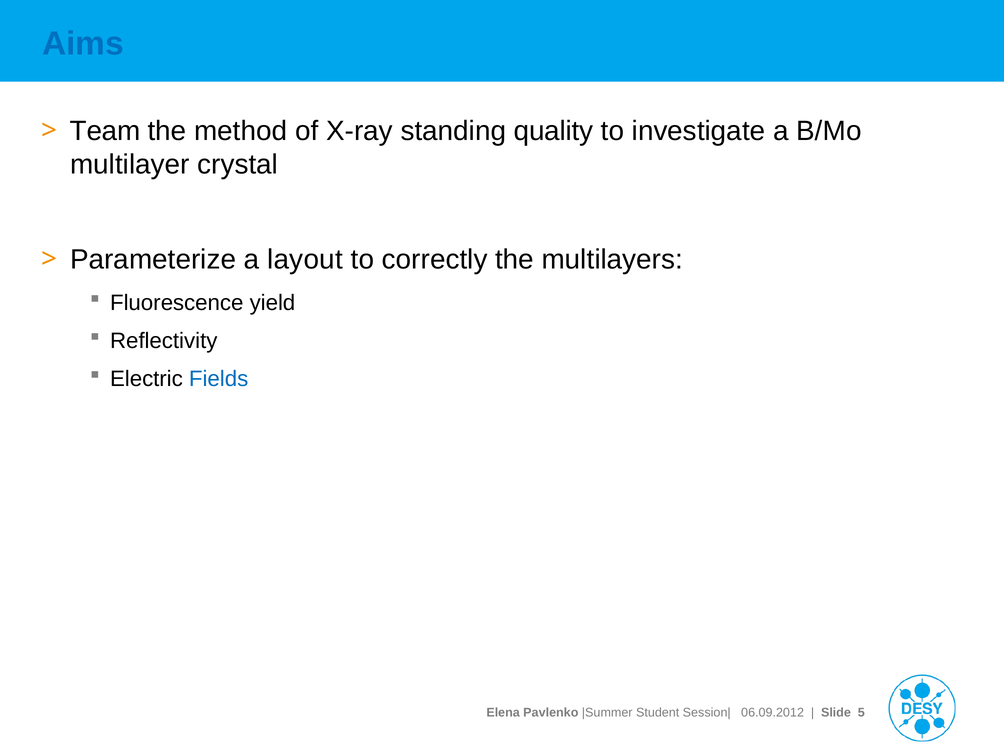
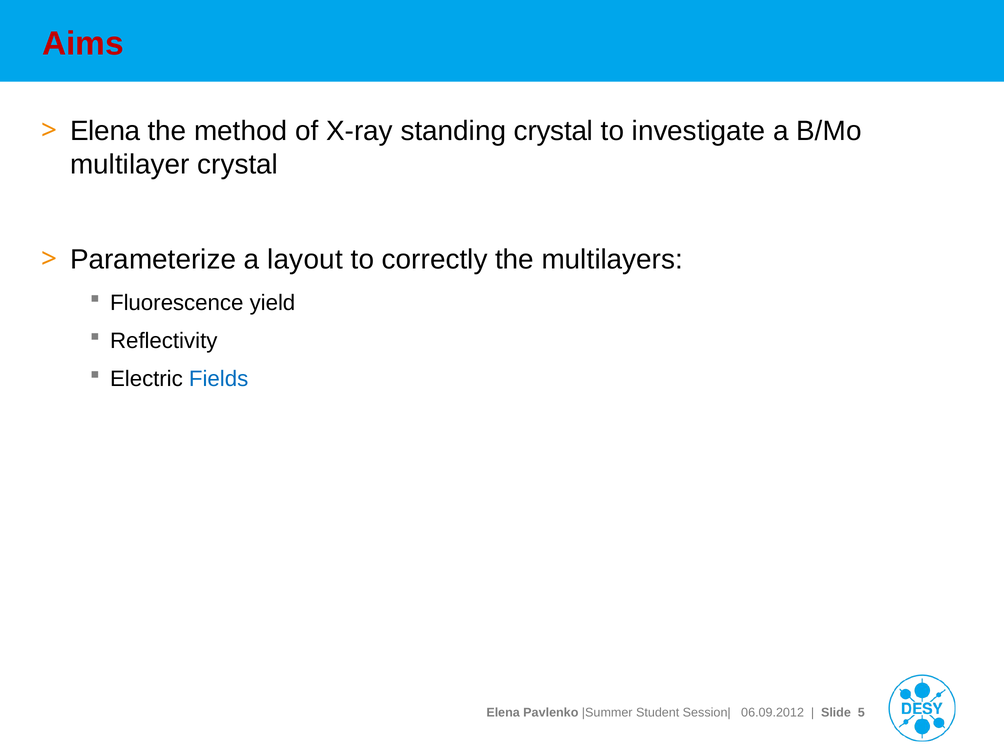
Aims colour: blue -> red
Team at (105, 131): Team -> Elena
standing quality: quality -> crystal
